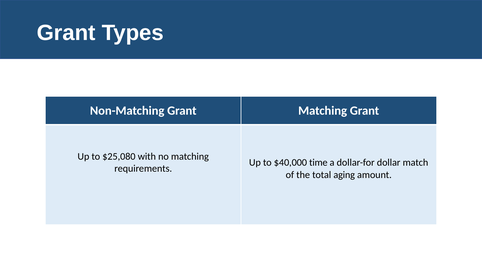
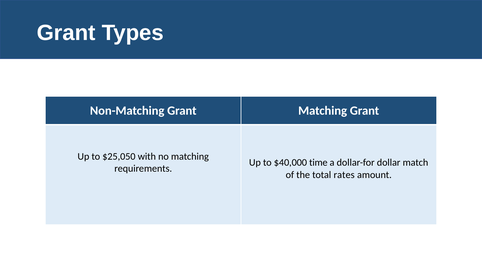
$25,080: $25,080 -> $25,050
aging: aging -> rates
